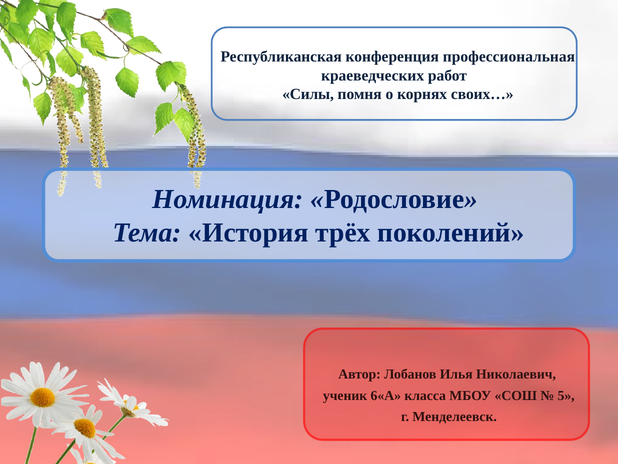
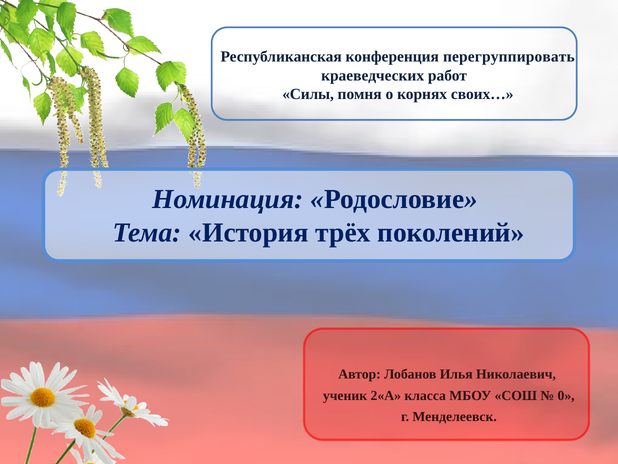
профессиональная: профессиональная -> перегруппировать
6«А: 6«А -> 2«А
5: 5 -> 0
